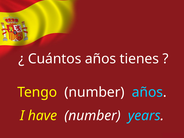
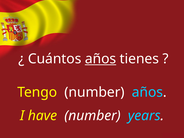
años at (101, 59) underline: none -> present
